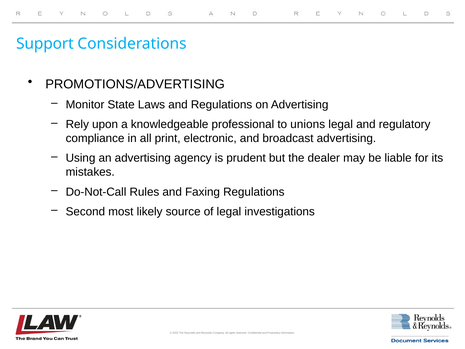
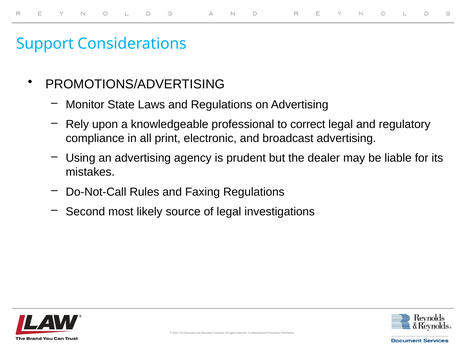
unions: unions -> correct
